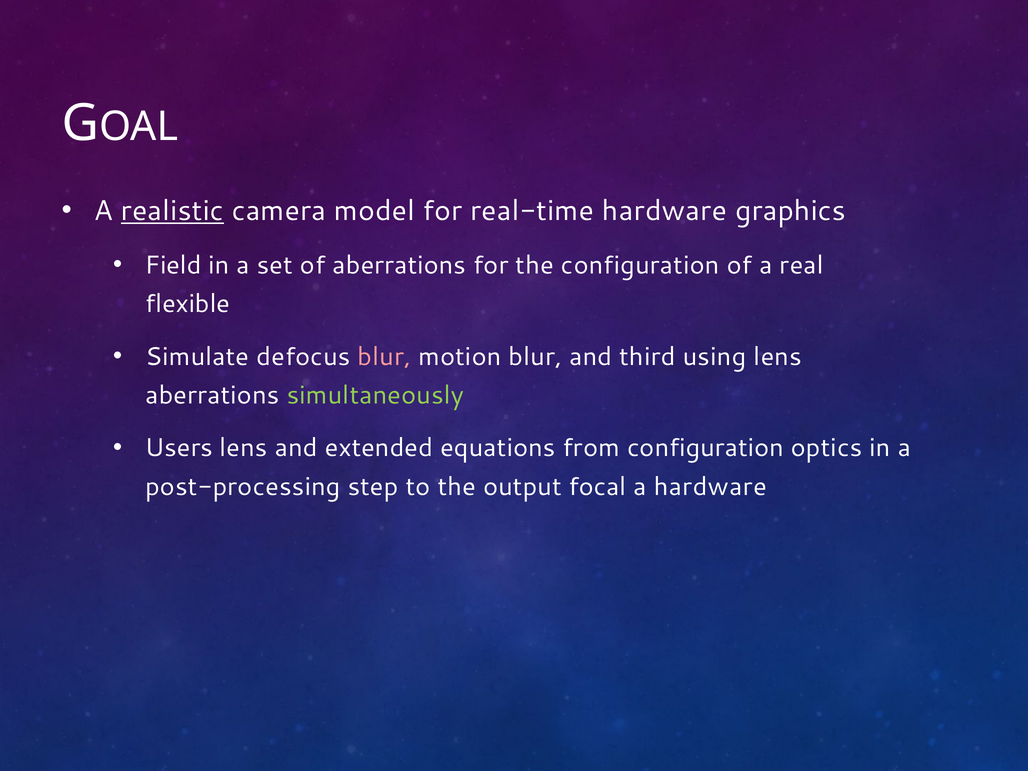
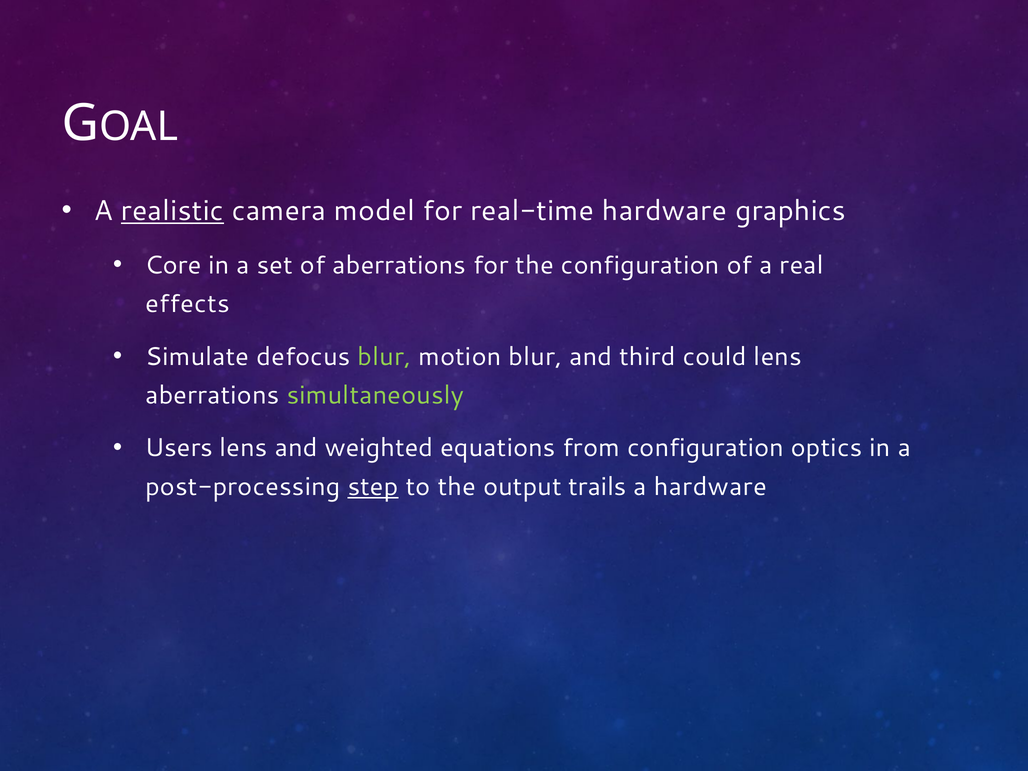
Field: Field -> Core
flexible: flexible -> effects
blur at (384, 357) colour: pink -> light green
using: using -> could
extended: extended -> weighted
step underline: none -> present
focal: focal -> trails
